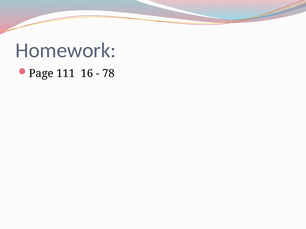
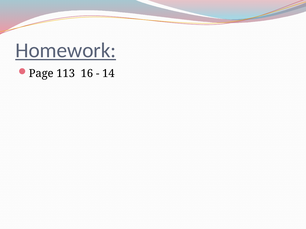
Homework underline: none -> present
111: 111 -> 113
78: 78 -> 14
